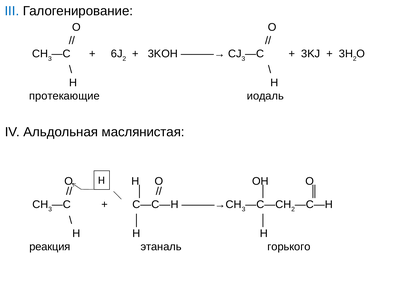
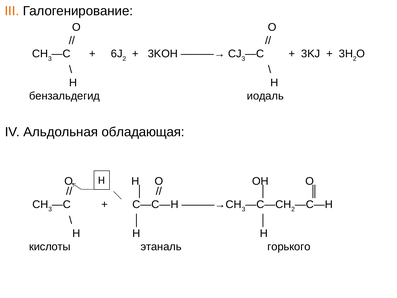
III colour: blue -> orange
протекающие: протекающие -> бензальдегид
маслянистая: маслянистая -> обладающая
реакция: реакция -> кислоты
